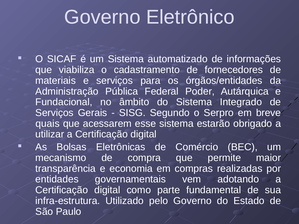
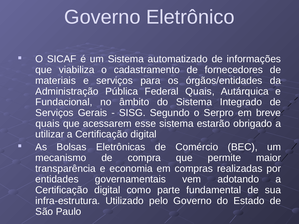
Federal Poder: Poder -> Quais
